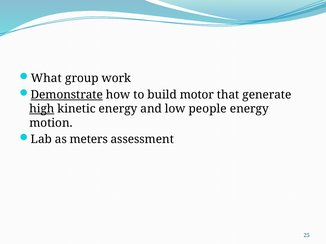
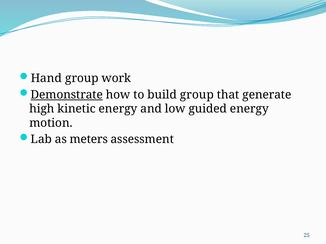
What: What -> Hand
build motor: motor -> group
high underline: present -> none
people: people -> guided
